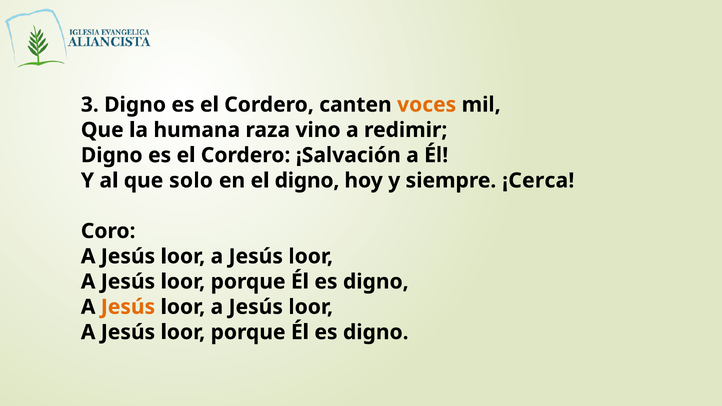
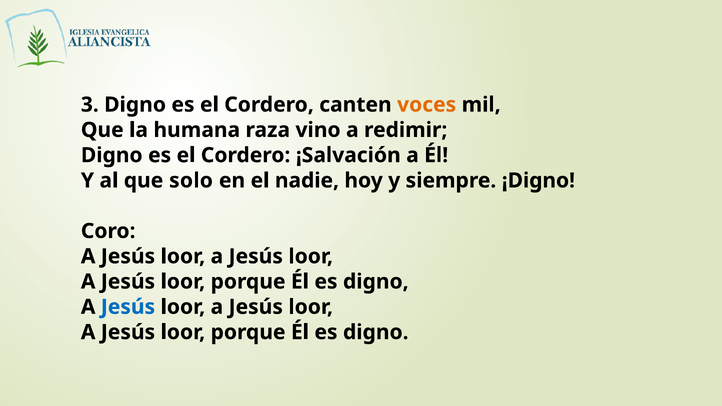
el digno: digno -> nadie
¡Cerca: ¡Cerca -> ¡Digno
Jesús at (128, 307) colour: orange -> blue
